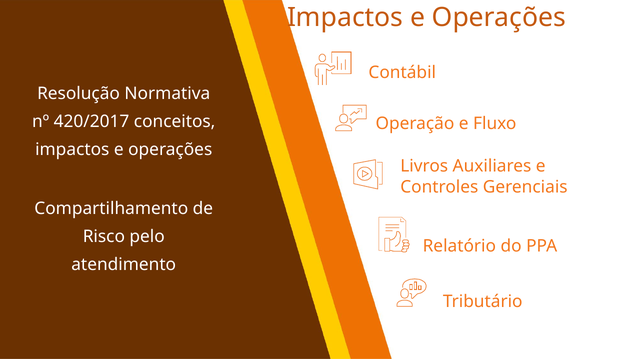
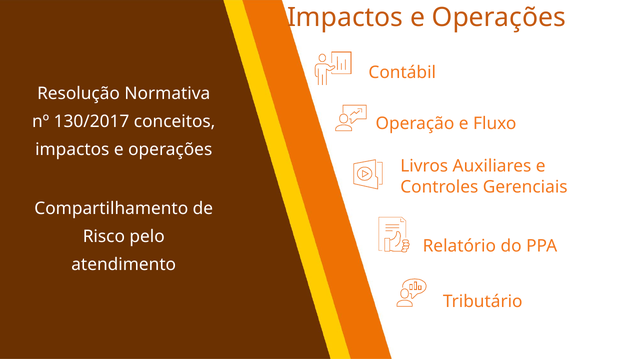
420/2017: 420/2017 -> 130/2017
